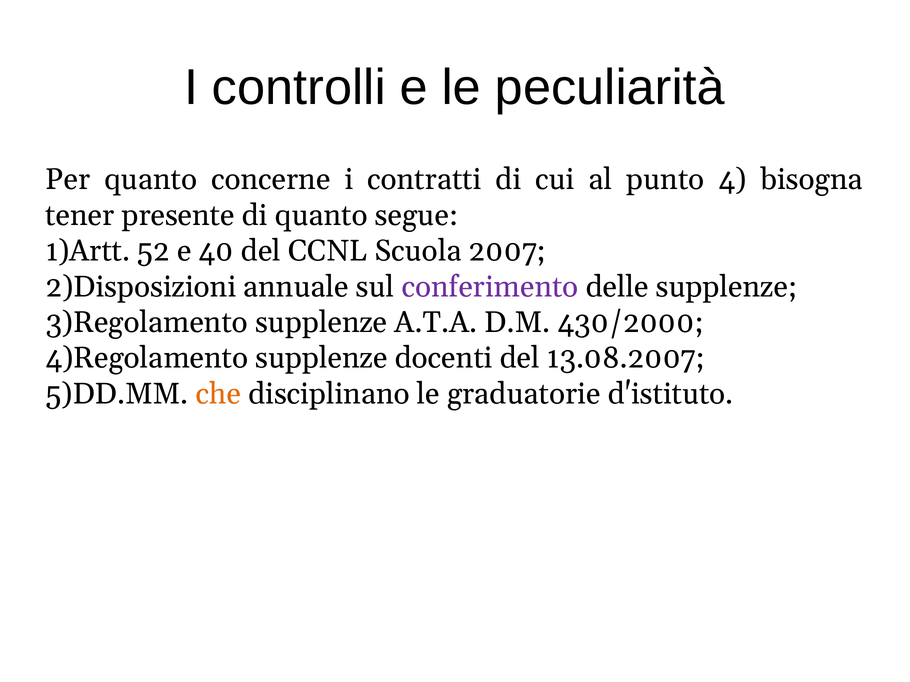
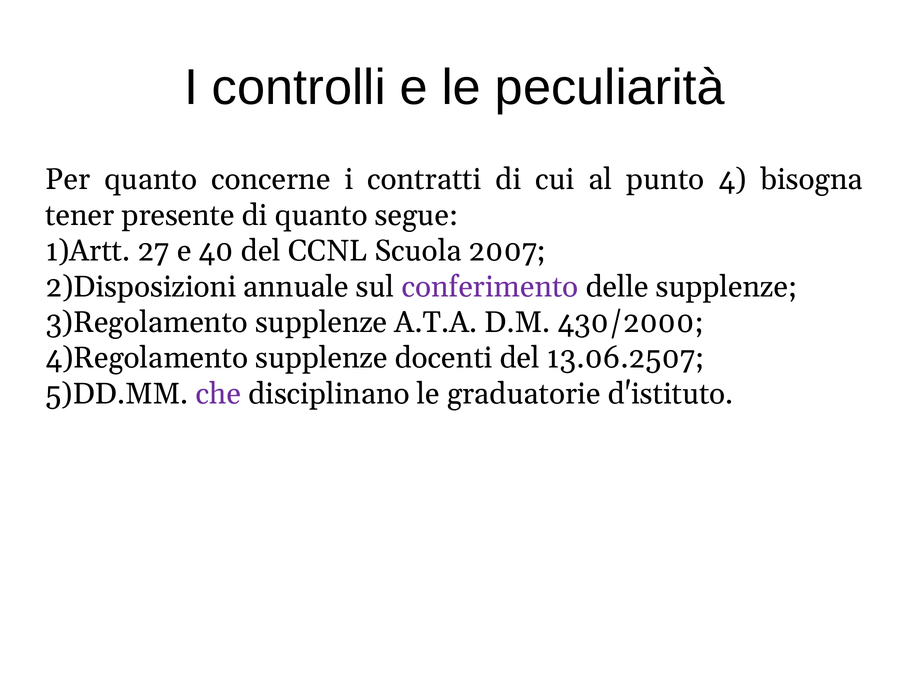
52: 52 -> 27
13.08.2007: 13.08.2007 -> 13.06.2507
che colour: orange -> purple
